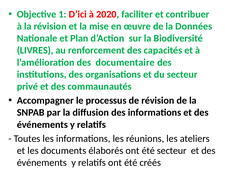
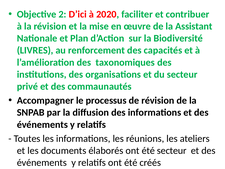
1: 1 -> 2
Données: Données -> Assistant
documentaire: documentaire -> taxonomiques
